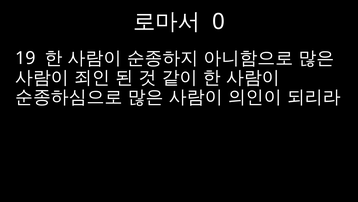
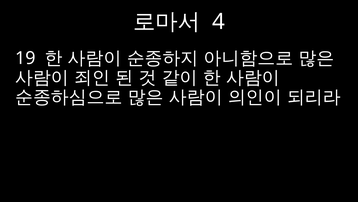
0: 0 -> 4
